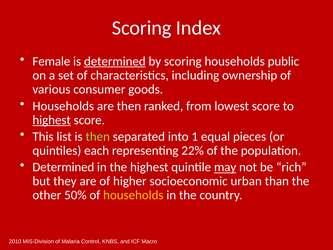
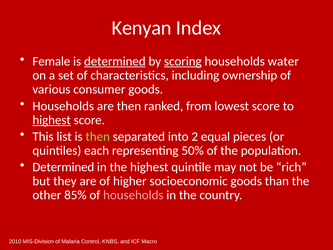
Scoring at (142, 28): Scoring -> Kenyan
scoring at (183, 61) underline: none -> present
public: public -> water
1: 1 -> 2
22%: 22% -> 50%
may underline: present -> none
socioeconomic urban: urban -> goods
50%: 50% -> 85%
households at (133, 195) colour: yellow -> pink
